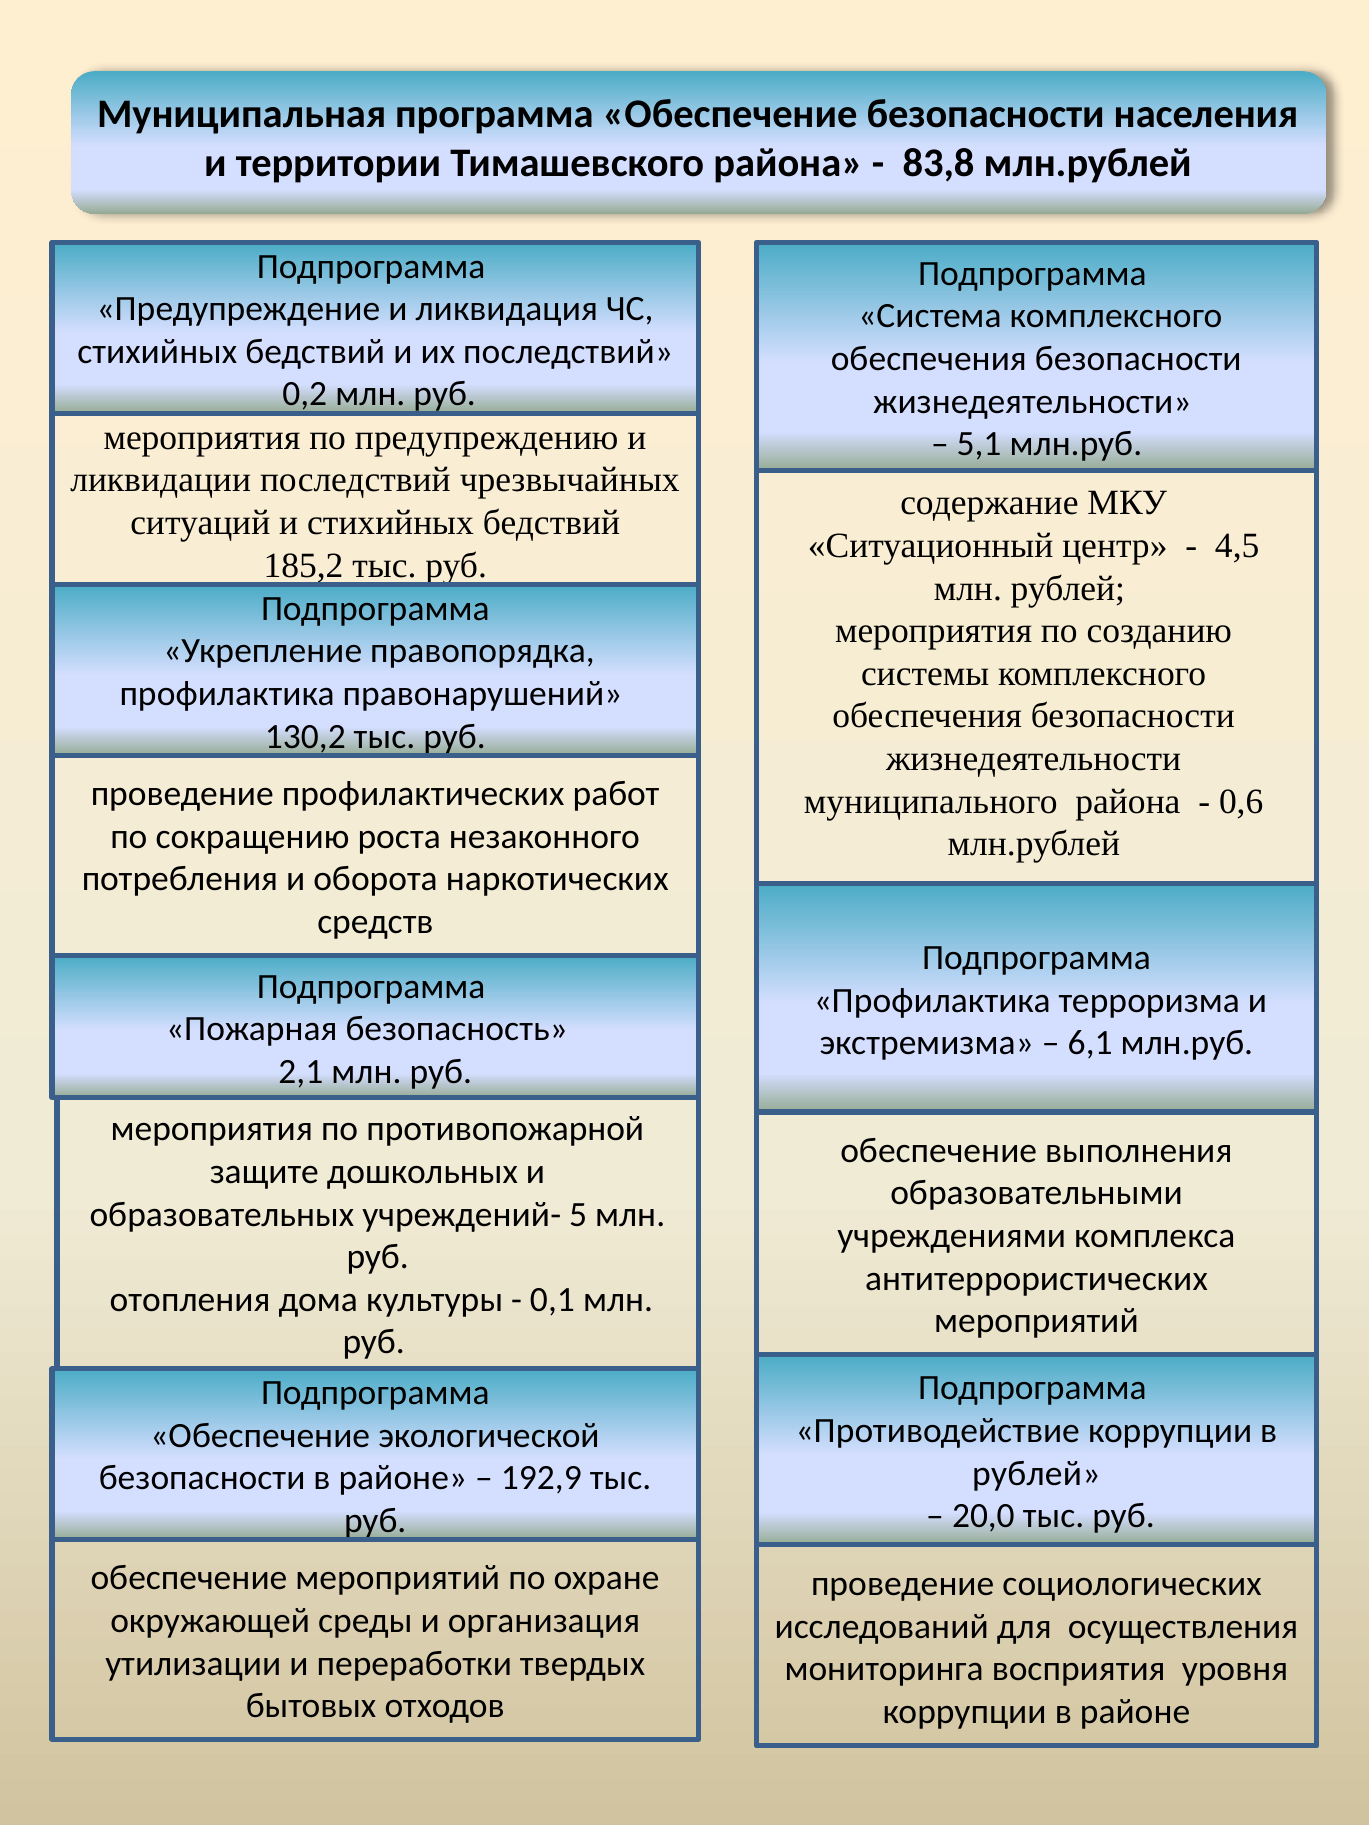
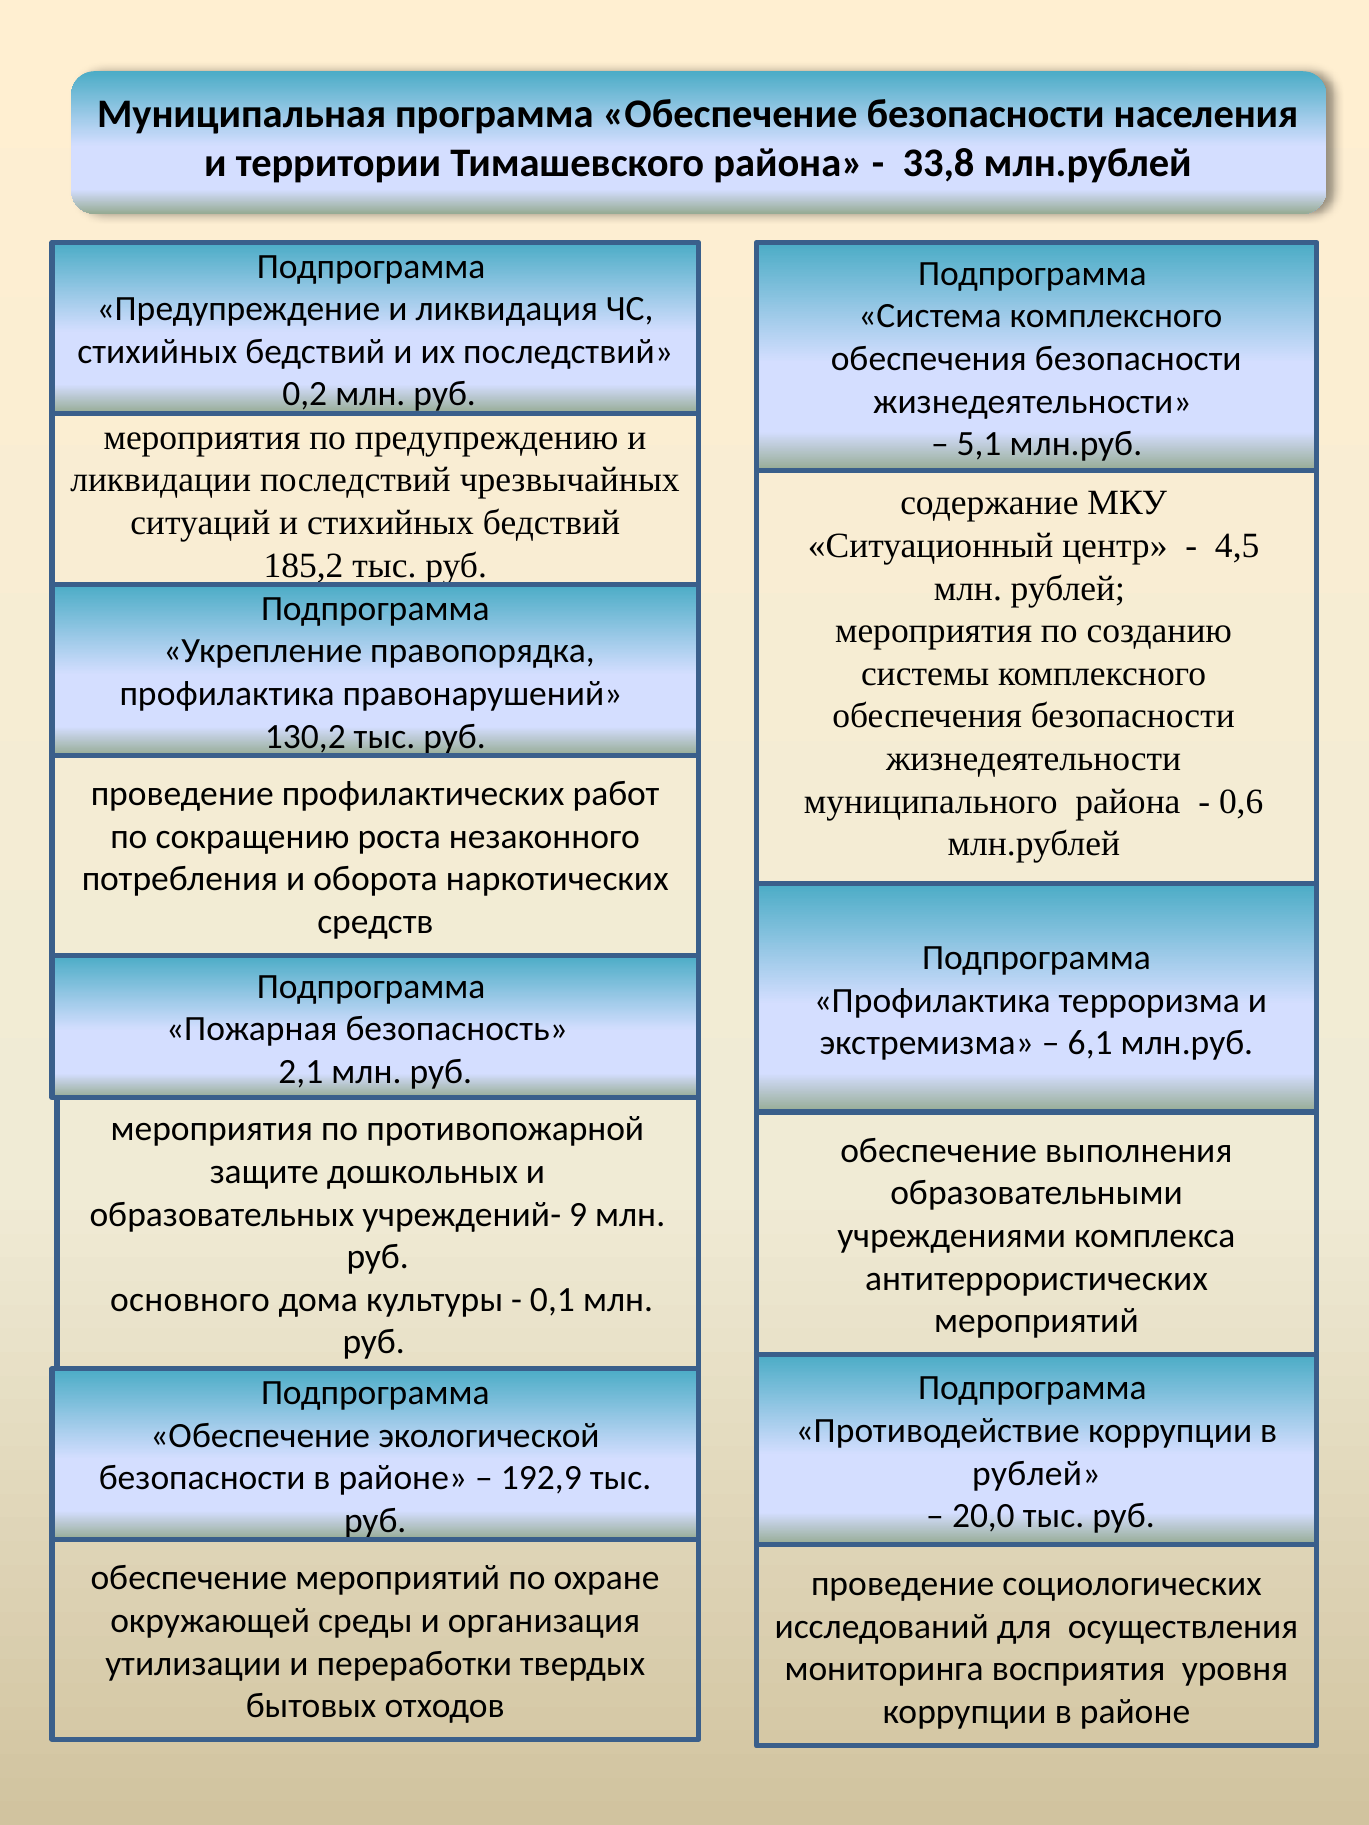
83,8: 83,8 -> 33,8
5: 5 -> 9
отопления: отопления -> основного
